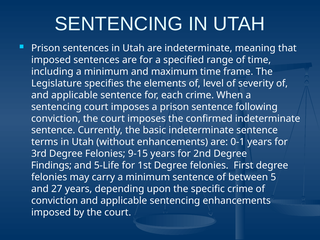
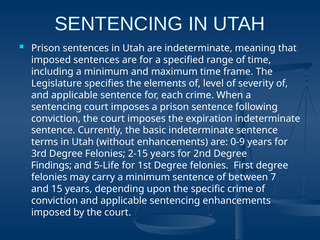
confirmed: confirmed -> expiration
0-1: 0-1 -> 0-9
9-15: 9-15 -> 2-15
5: 5 -> 7
27: 27 -> 15
